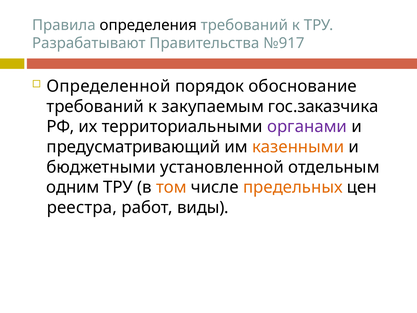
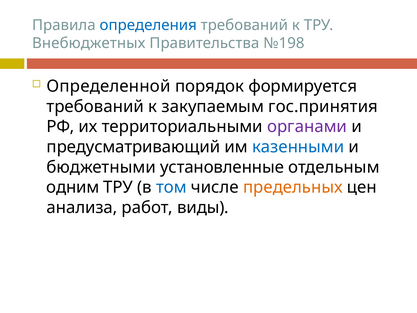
определения colour: black -> blue
Разрабатывают: Разрабатывают -> Внебюджетных
№917: №917 -> №198
обоснование: обоснование -> формируется
гос.заказчика: гос.заказчика -> гос.принятия
казенными colour: orange -> blue
установленной: установленной -> установленные
том colour: orange -> blue
реестра: реестра -> анализа
